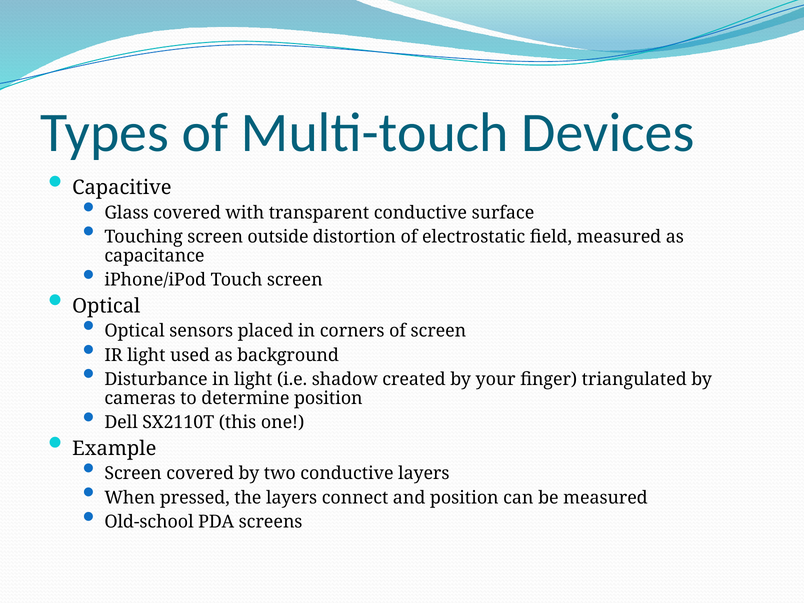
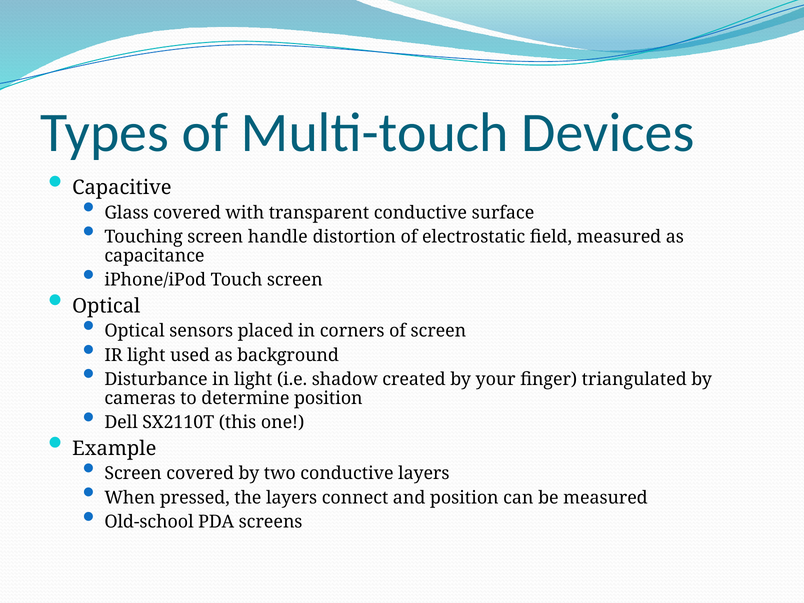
outside: outside -> handle
